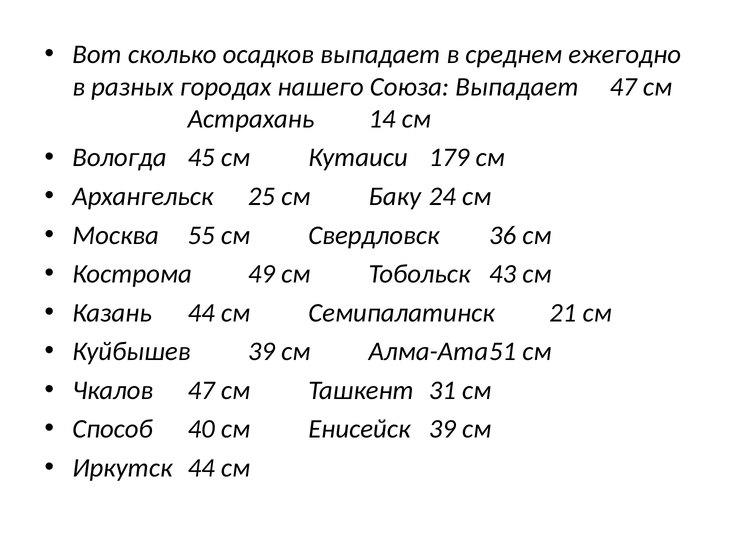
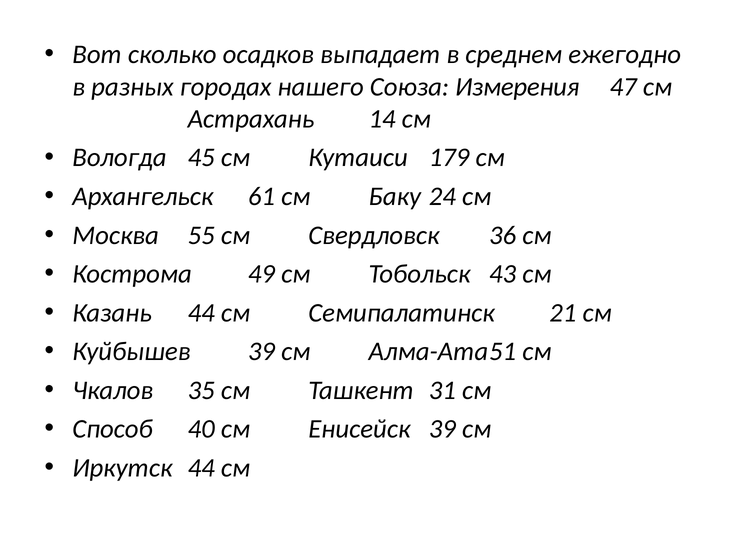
Союза Выпадает: Выпадает -> Измерения
25: 25 -> 61
Чкалов 47: 47 -> 35
